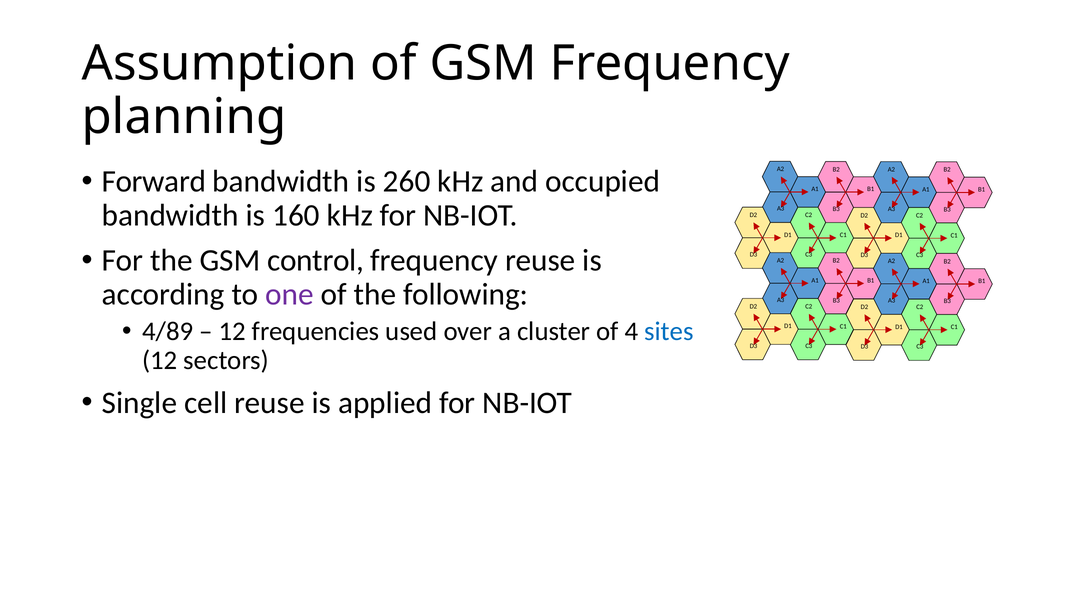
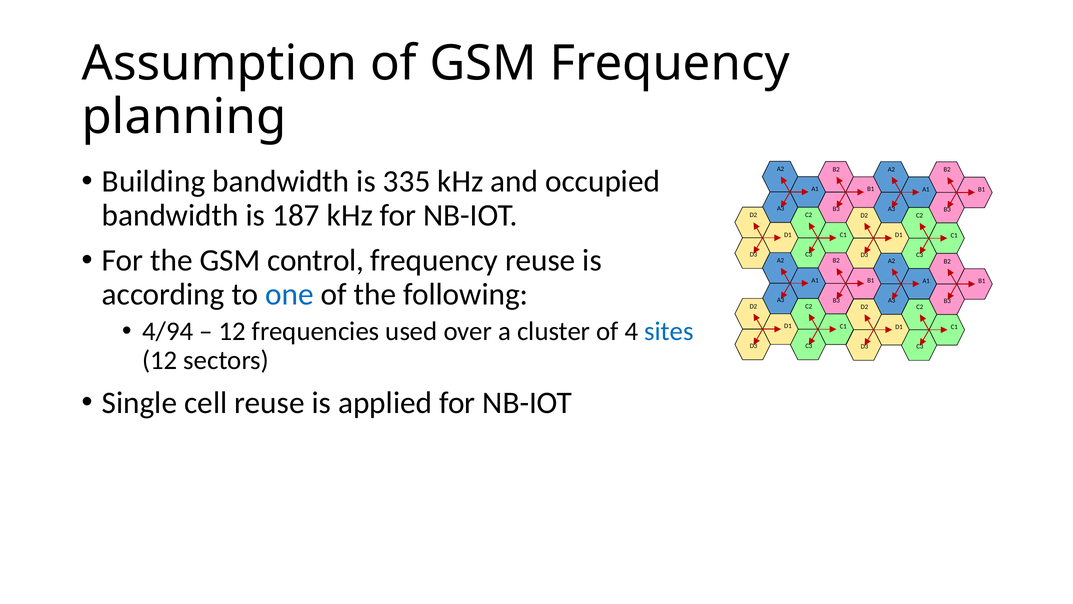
Forward: Forward -> Building
260: 260 -> 335
160: 160 -> 187
one colour: purple -> blue
4/89: 4/89 -> 4/94
